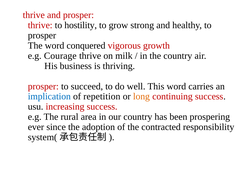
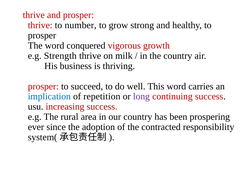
hostility: hostility -> number
Courage: Courage -> Strength
long colour: orange -> purple
